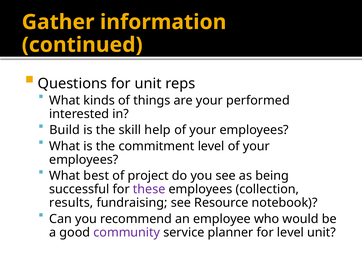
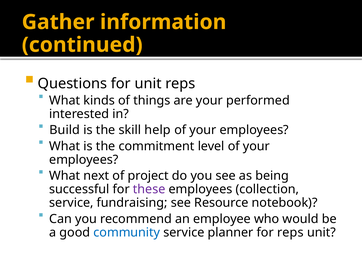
best: best -> next
results at (71, 203): results -> service
community colour: purple -> blue
for level: level -> reps
